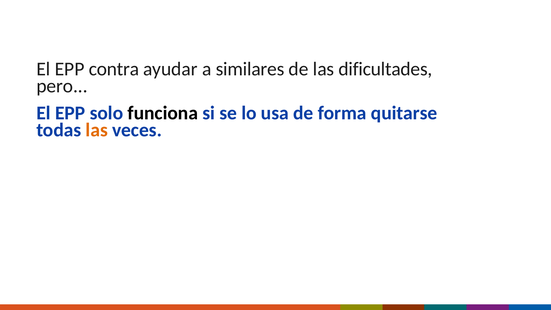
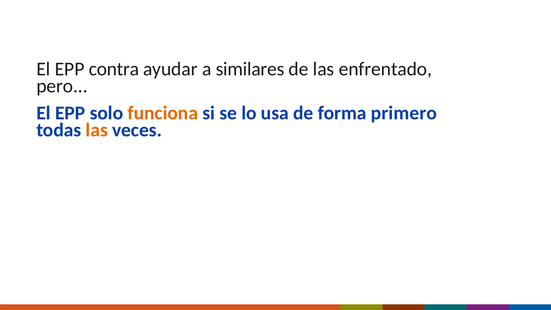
dificultades: dificultades -> enfrentado
funciona colour: black -> orange
quitarse: quitarse -> primero
